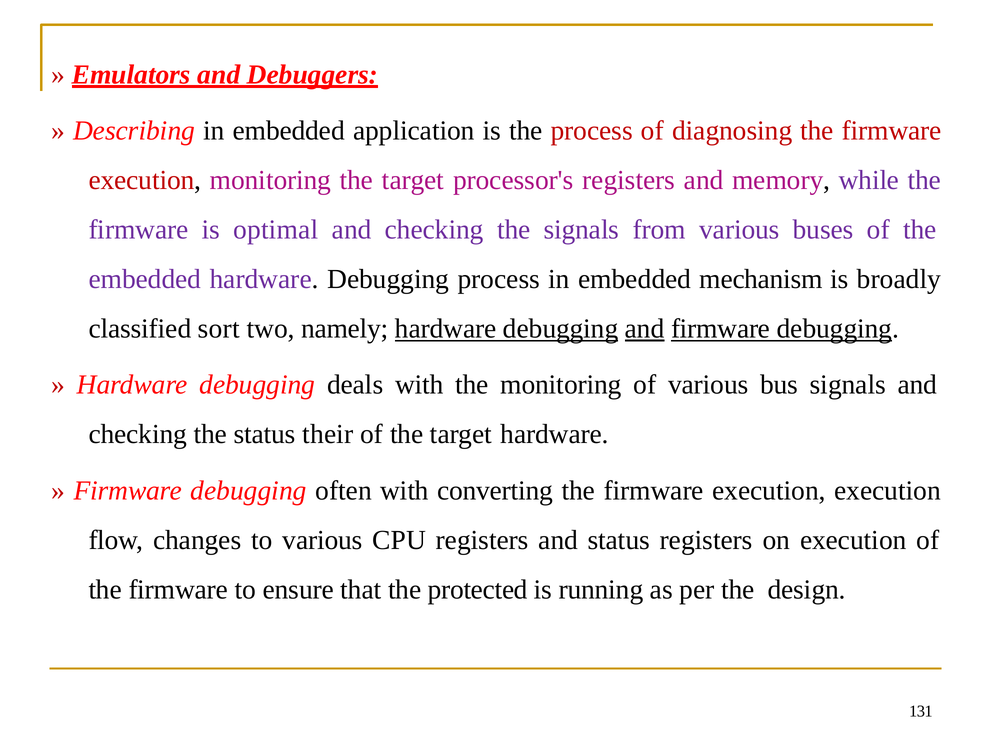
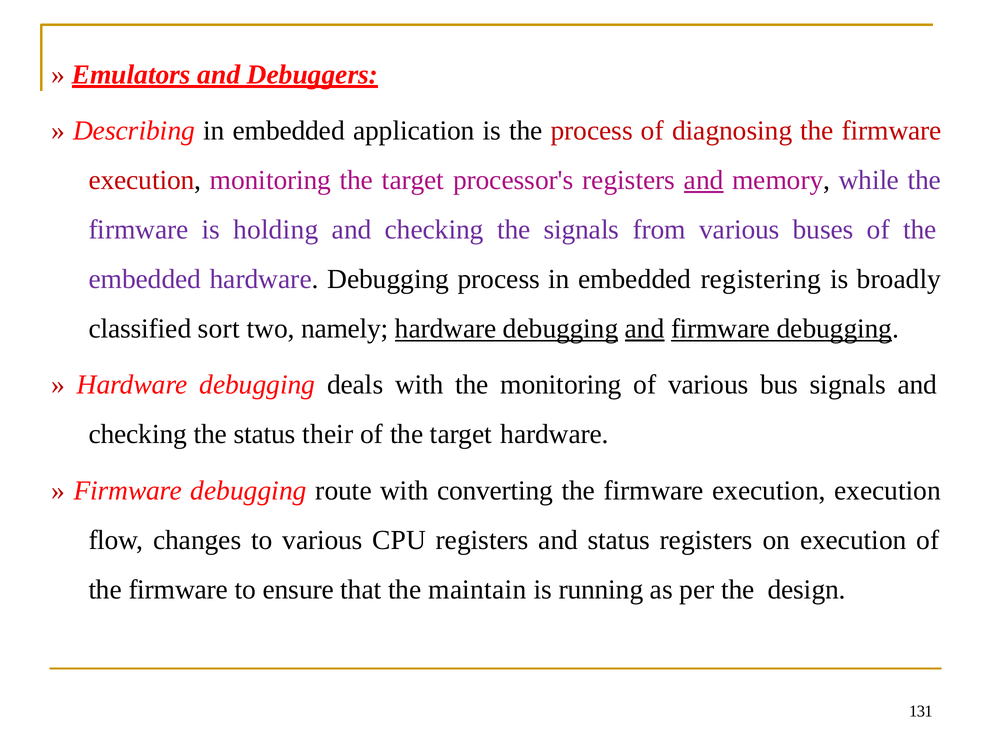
and at (704, 180) underline: none -> present
optimal: optimal -> holding
mechanism: mechanism -> registering
often: often -> route
protected: protected -> maintain
